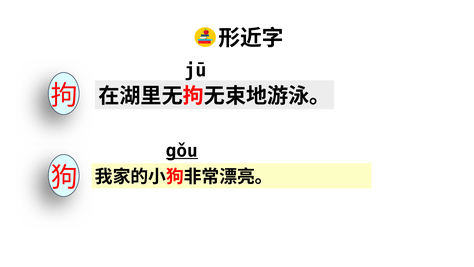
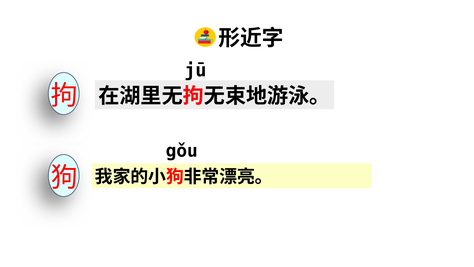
gǒu underline: present -> none
